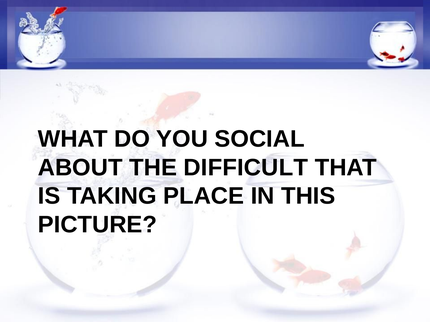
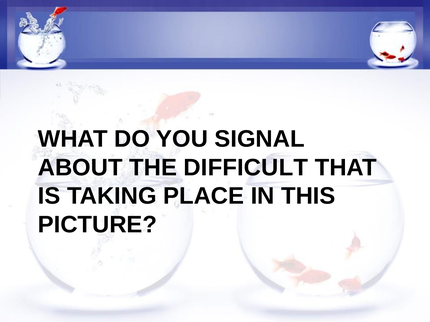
SOCIAL: SOCIAL -> SIGNAL
